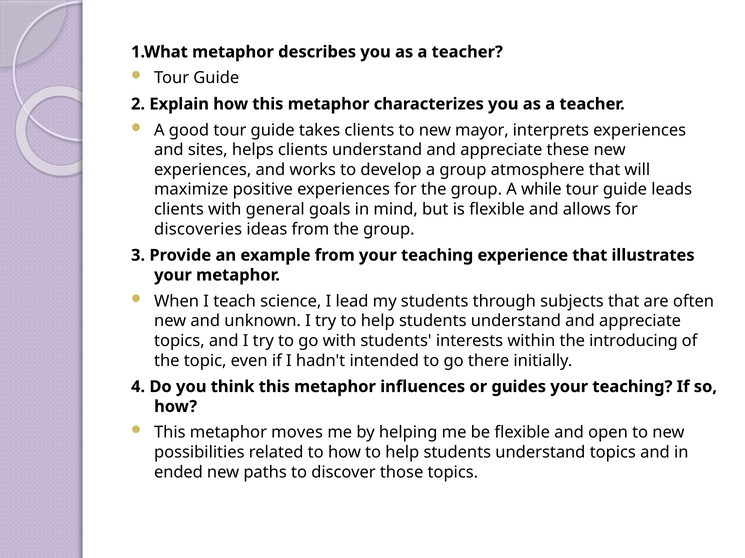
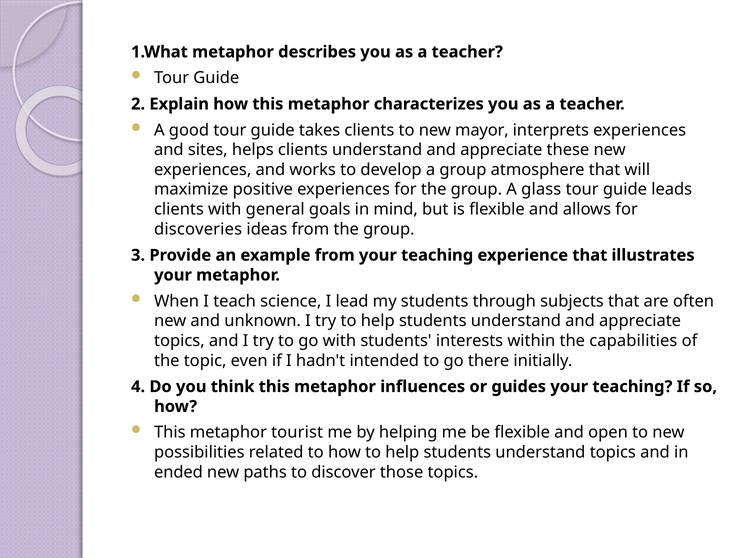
while: while -> glass
introducing: introducing -> capabilities
moves: moves -> tourist
